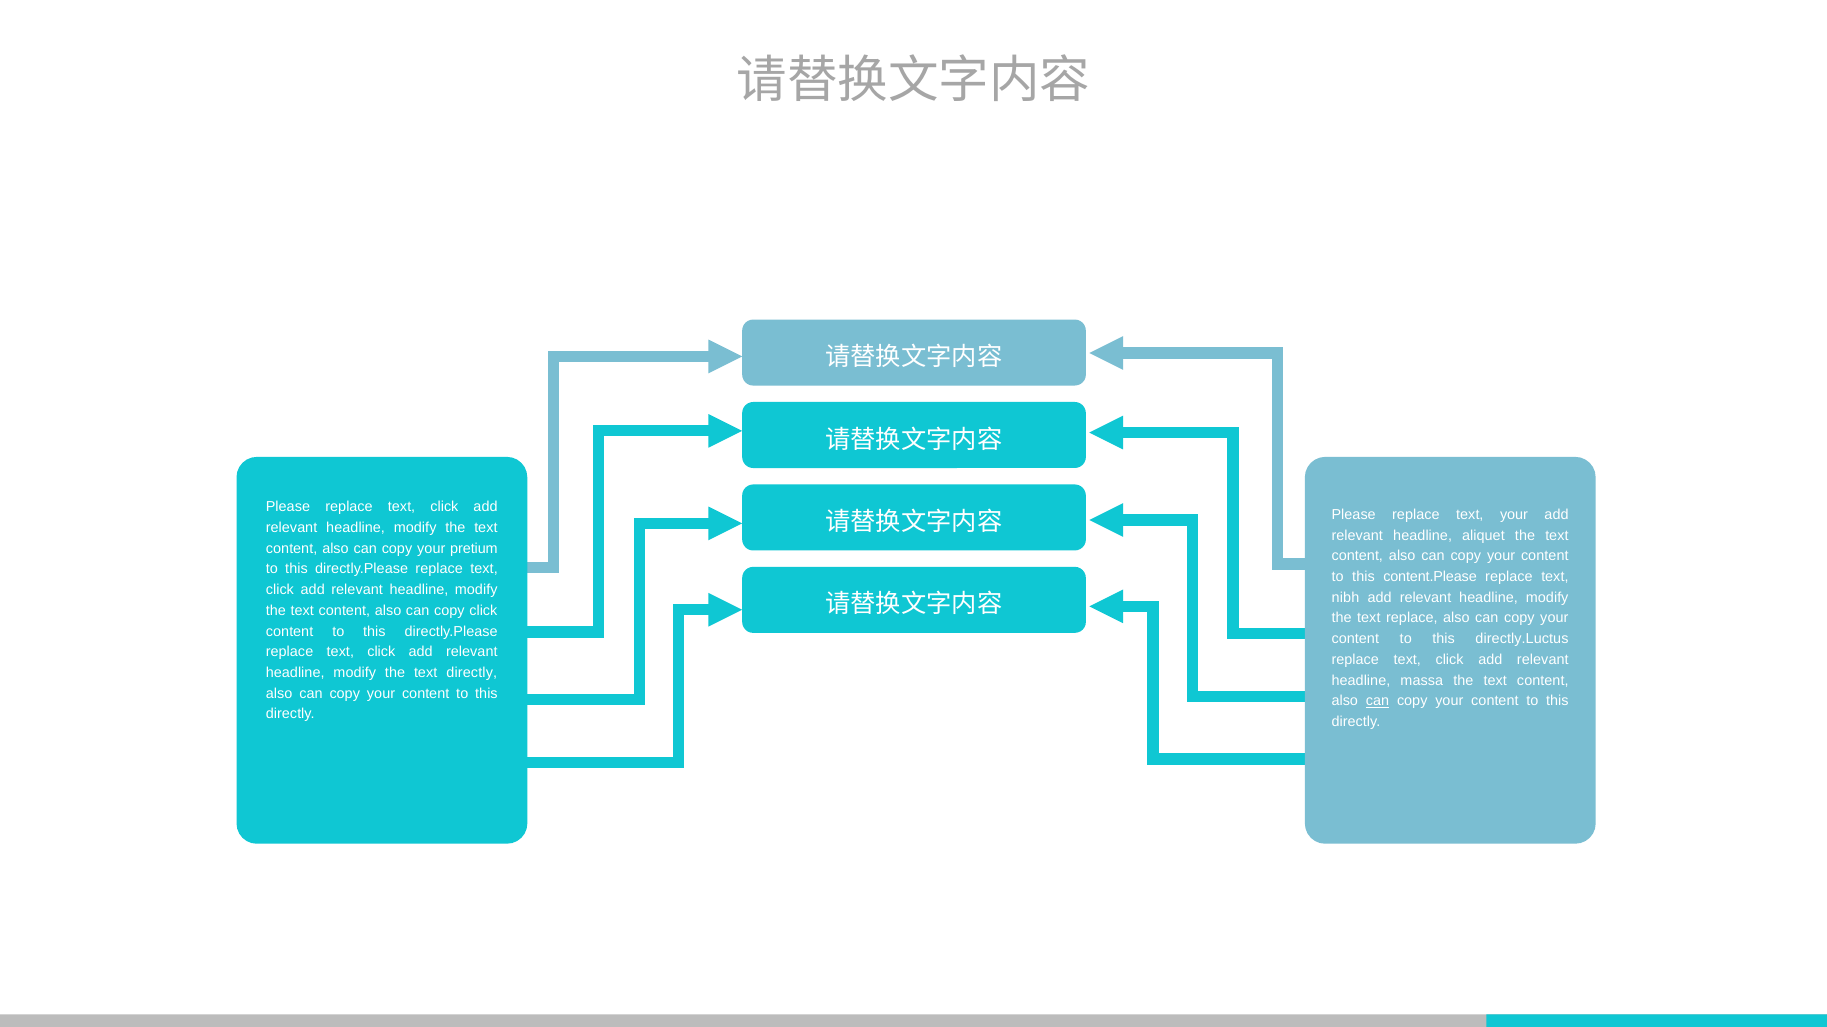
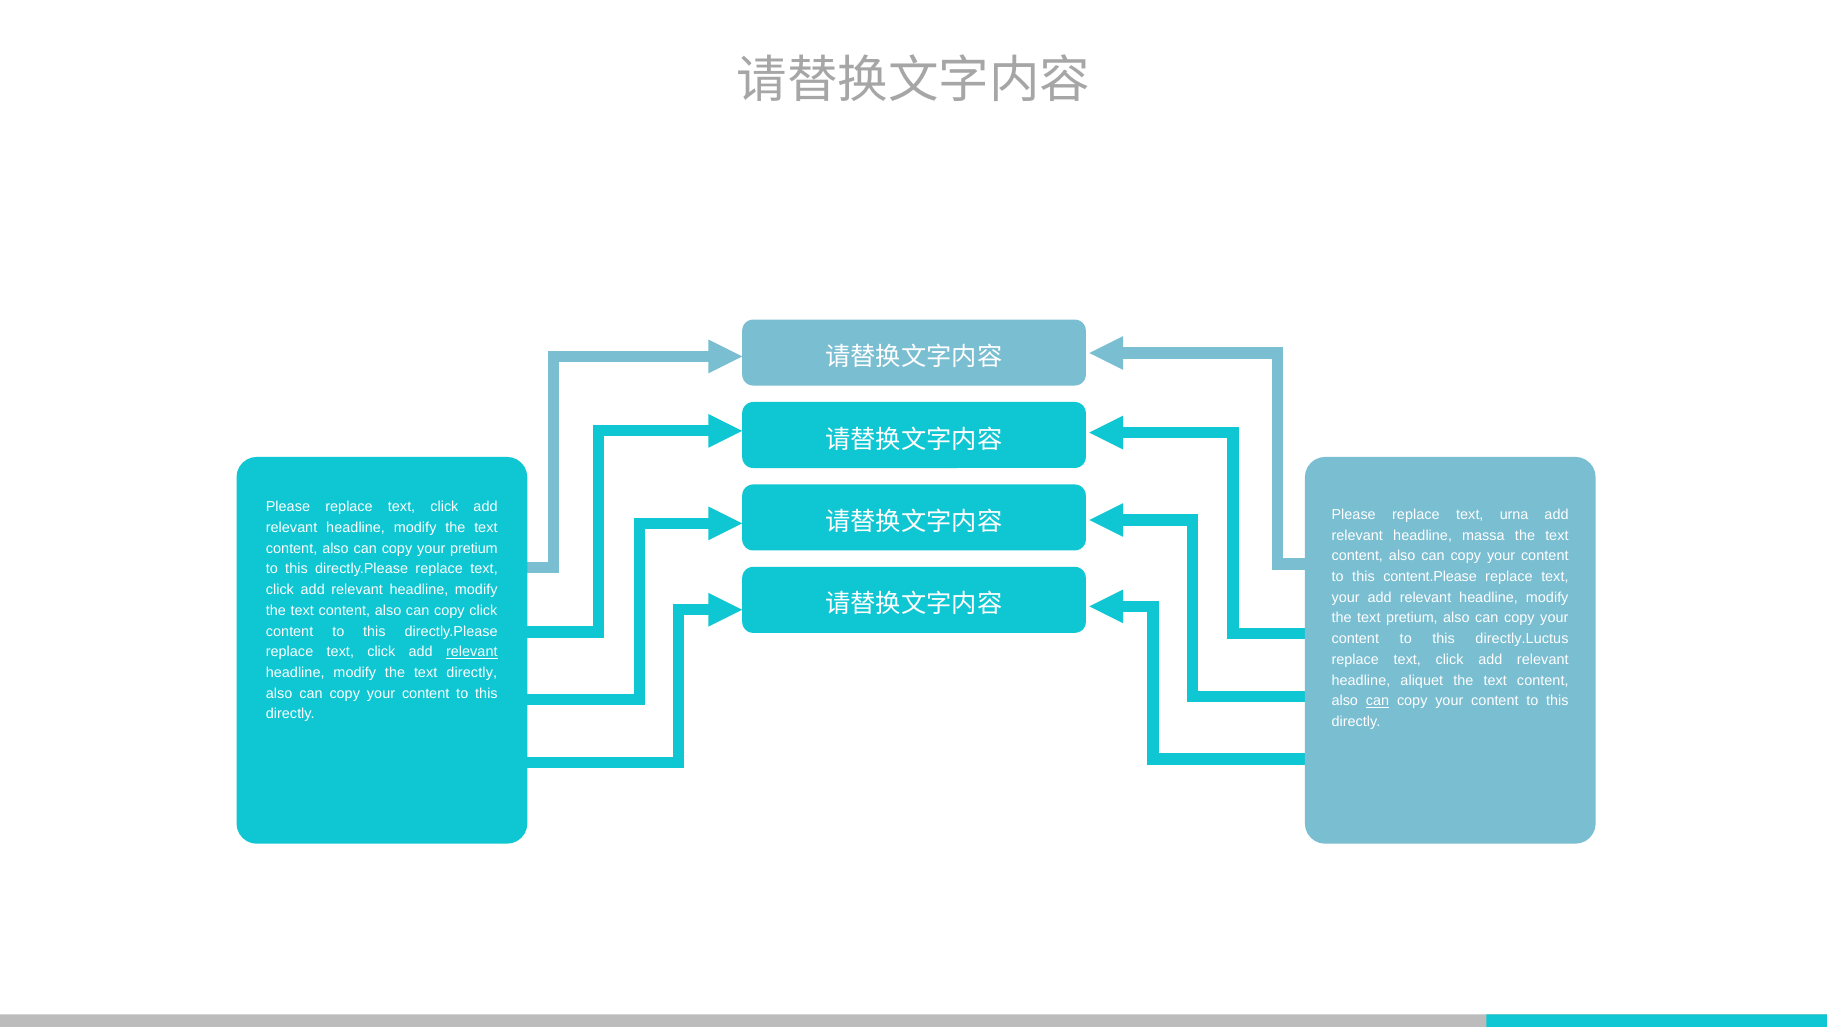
text your: your -> urna
aliquet: aliquet -> massa
nibh at (1346, 598): nibh -> your
text replace: replace -> pretium
relevant at (472, 652) underline: none -> present
massa: massa -> aliquet
